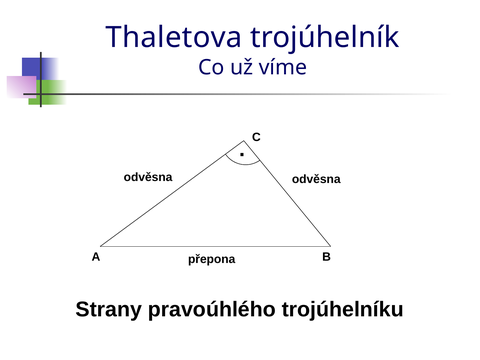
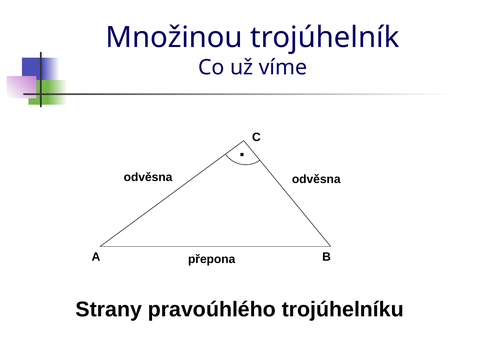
Thaletova: Thaletova -> Množinou
